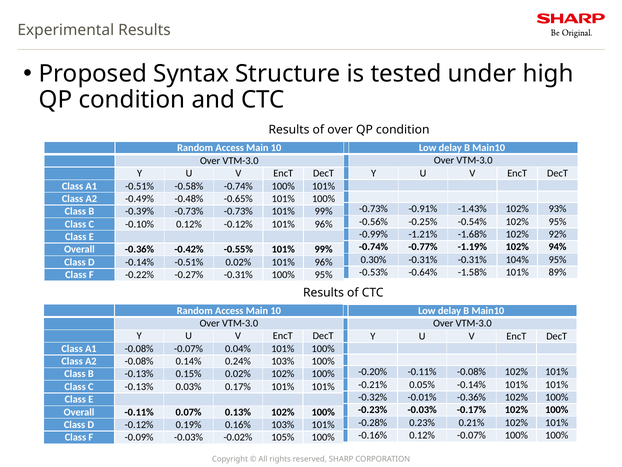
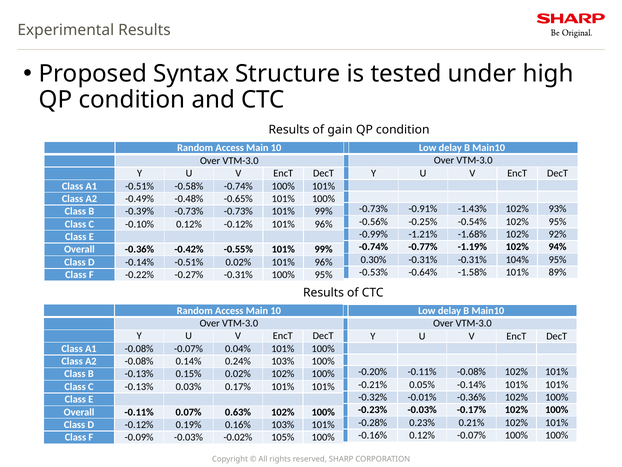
of over: over -> gain
0.13%: 0.13% -> 0.63%
